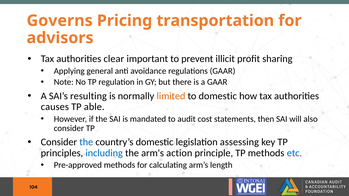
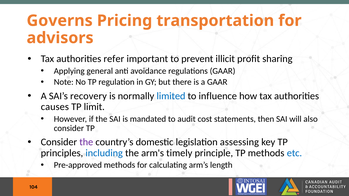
clear: clear -> refer
resulting: resulting -> recovery
limited colour: orange -> blue
to domestic: domestic -> influence
able: able -> limit
the at (86, 142) colour: blue -> purple
action: action -> timely
